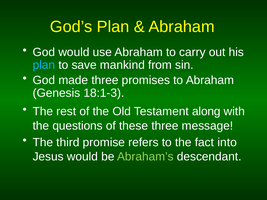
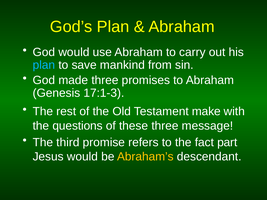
18:1-3: 18:1-3 -> 17:1-3
along: along -> make
into: into -> part
Abraham’s colour: light green -> yellow
